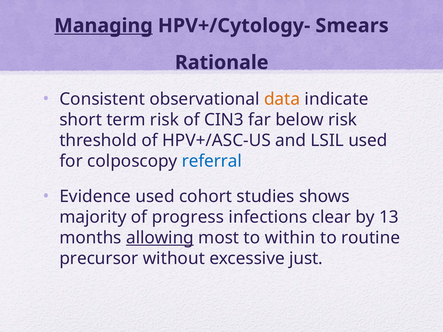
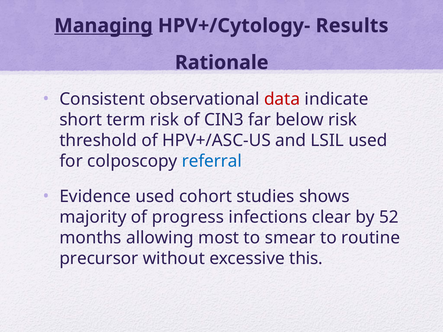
Smears: Smears -> Results
data colour: orange -> red
13: 13 -> 52
allowing underline: present -> none
within: within -> smear
just: just -> this
